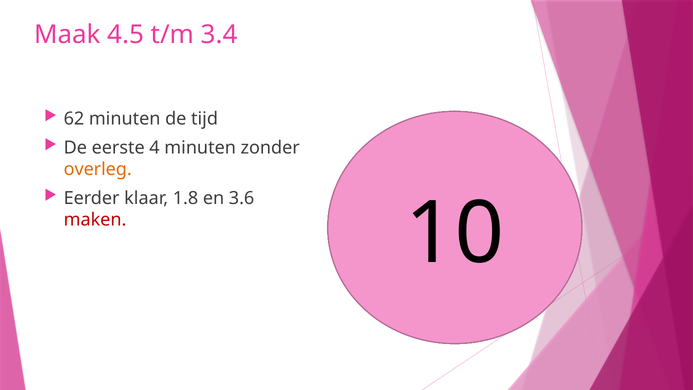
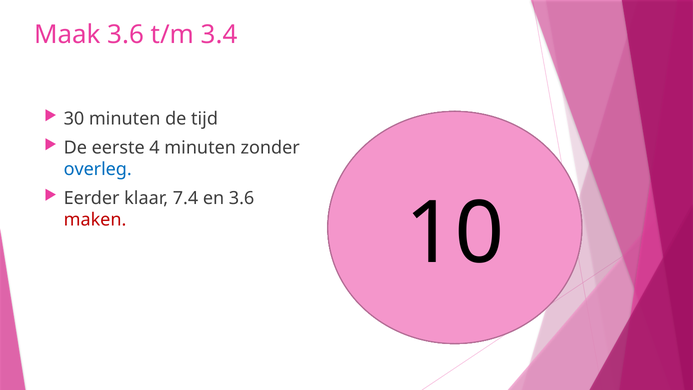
Maak 4.5: 4.5 -> 3.6
62: 62 -> 30
overleg colour: orange -> blue
1.8: 1.8 -> 7.4
